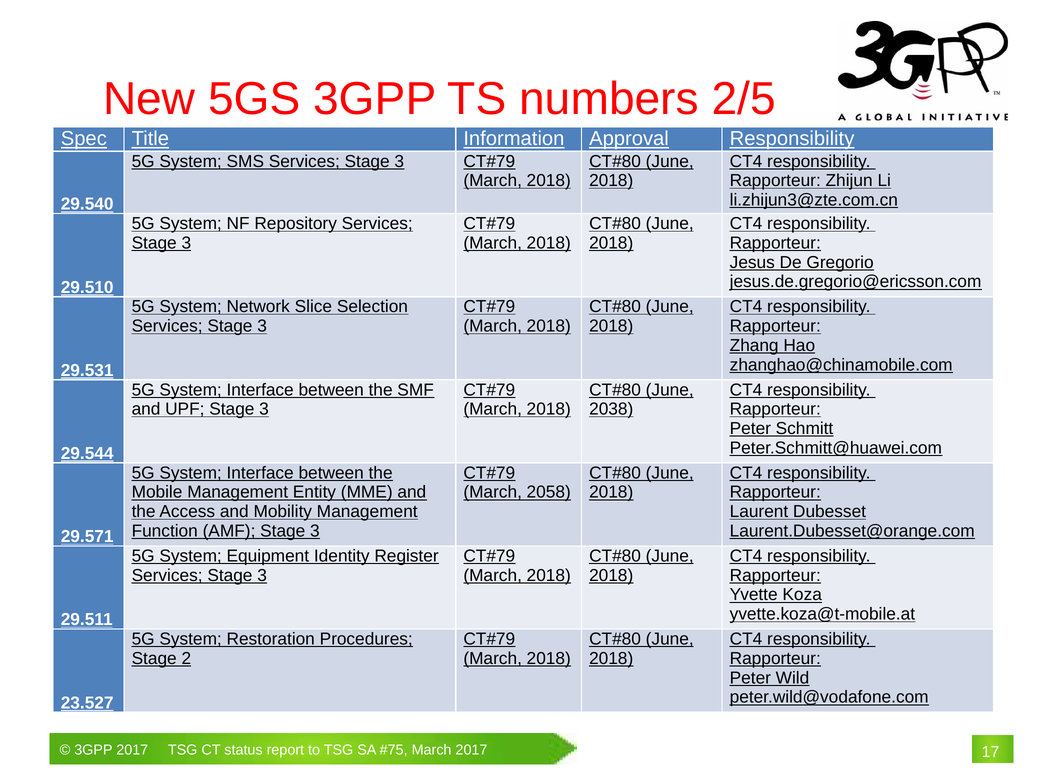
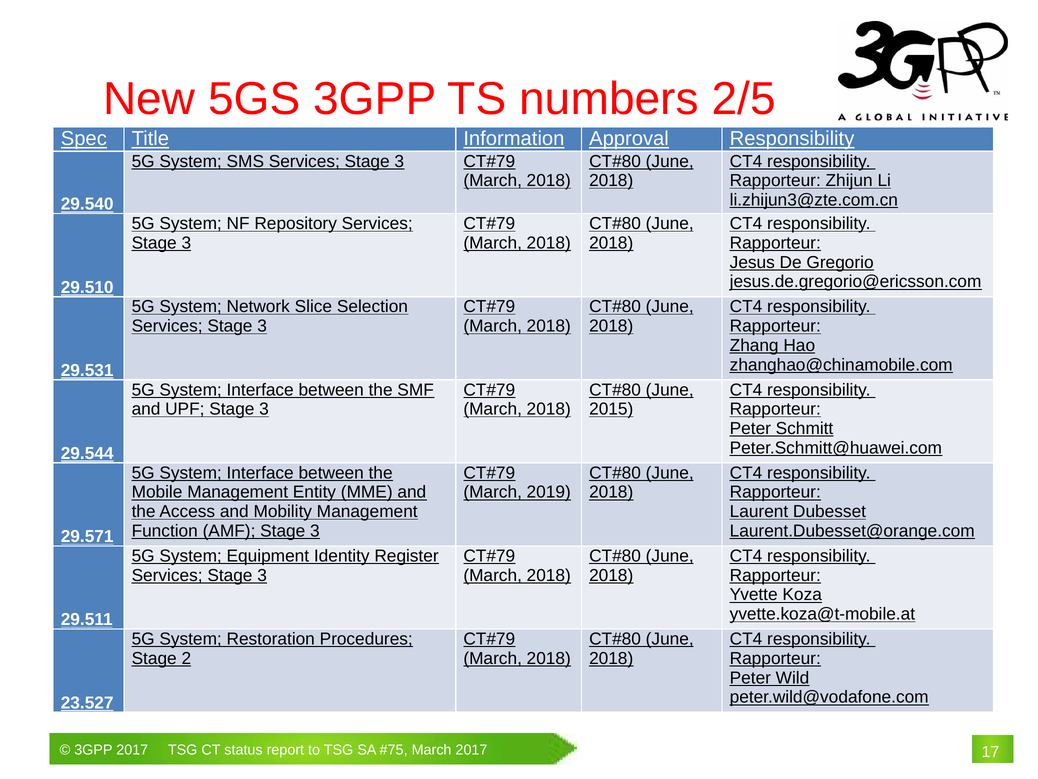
2038: 2038 -> 2015
2058: 2058 -> 2019
